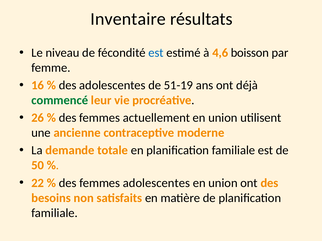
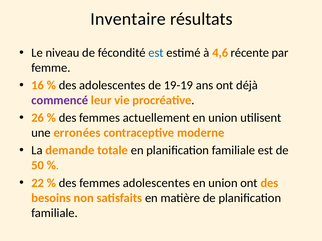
boisson: boisson -> récente
51-19: 51-19 -> 19-19
commencé colour: green -> purple
ancienne: ancienne -> erronées
